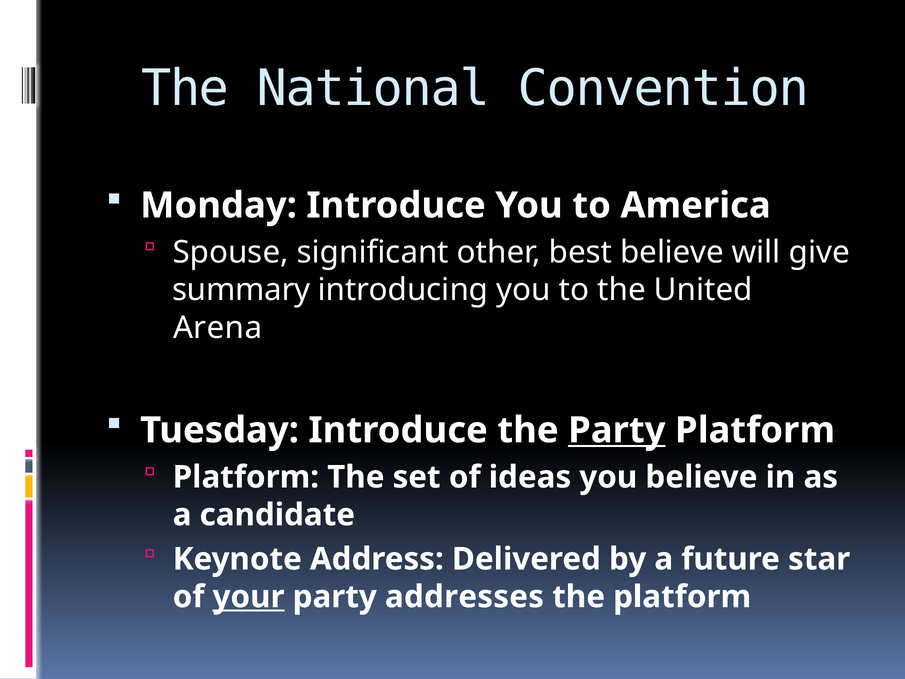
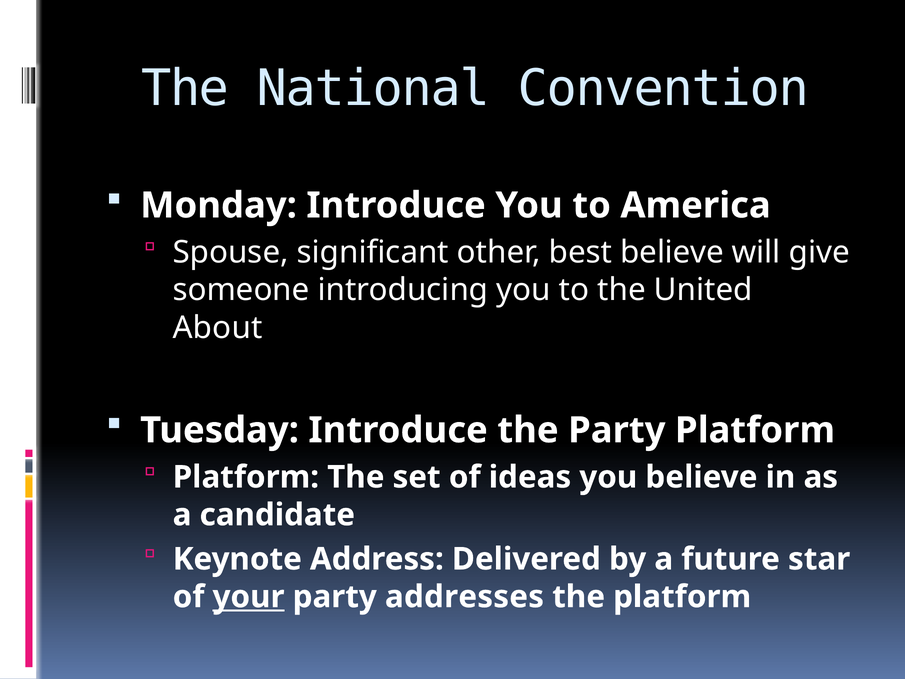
summary: summary -> someone
Arena: Arena -> About
Party at (617, 430) underline: present -> none
